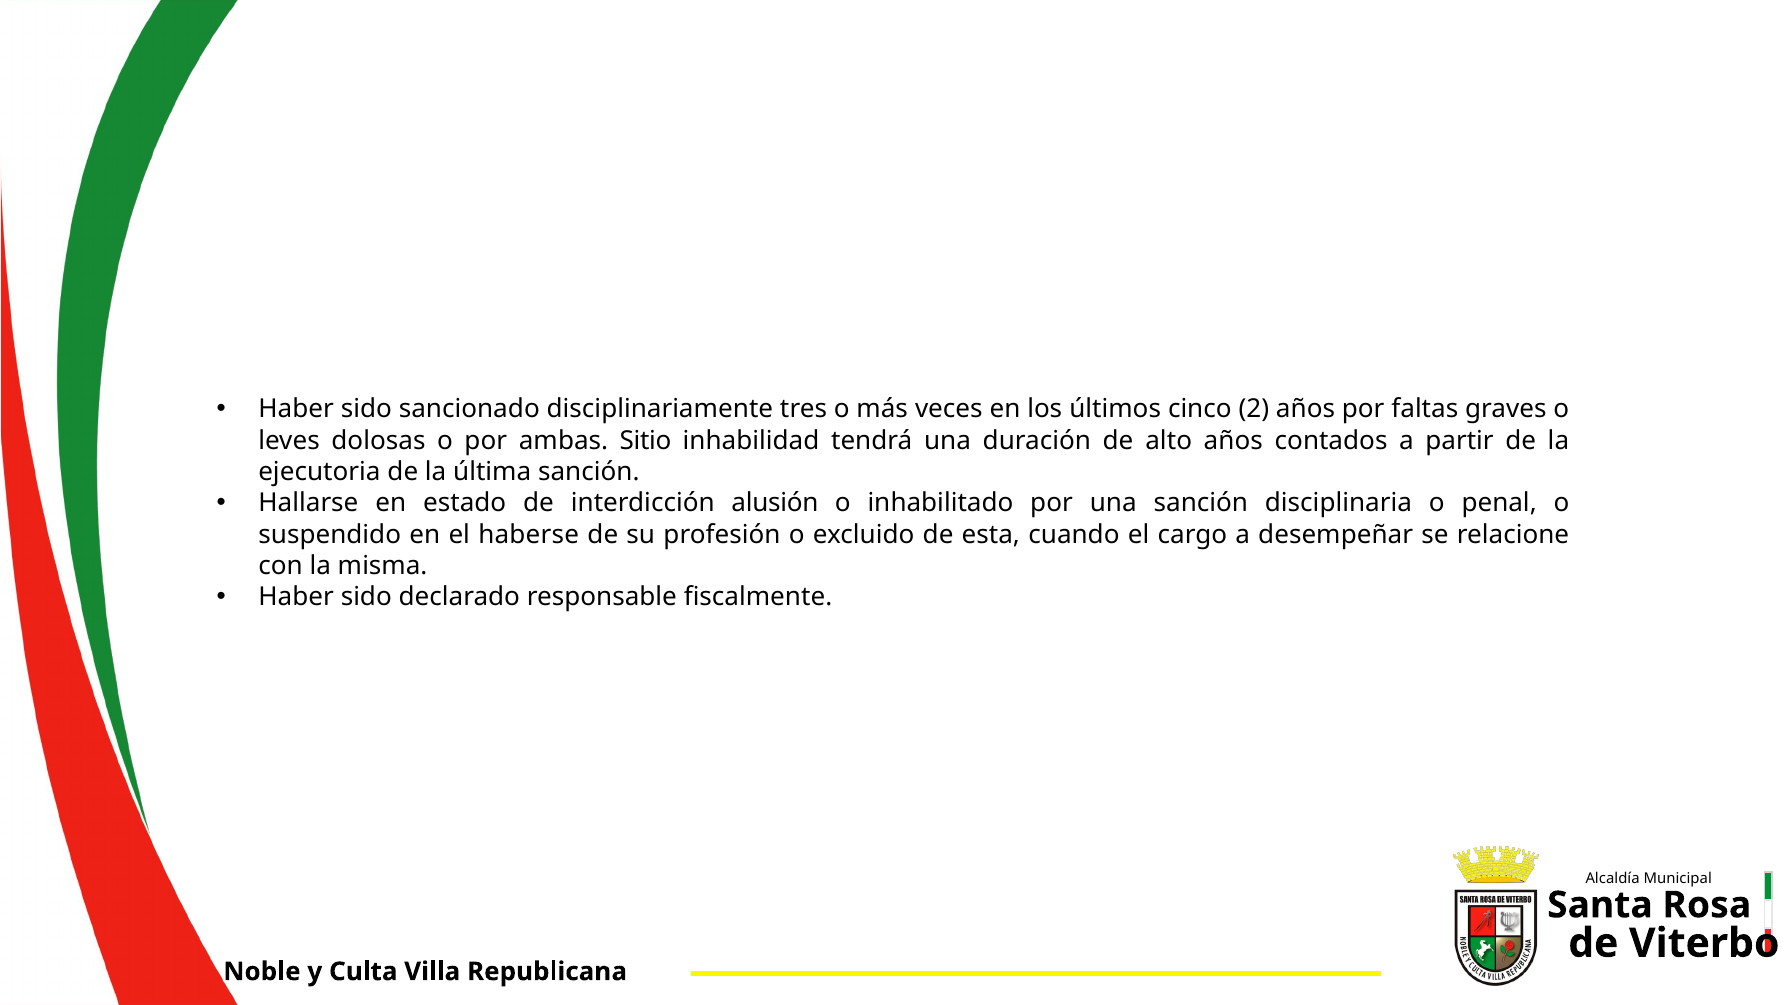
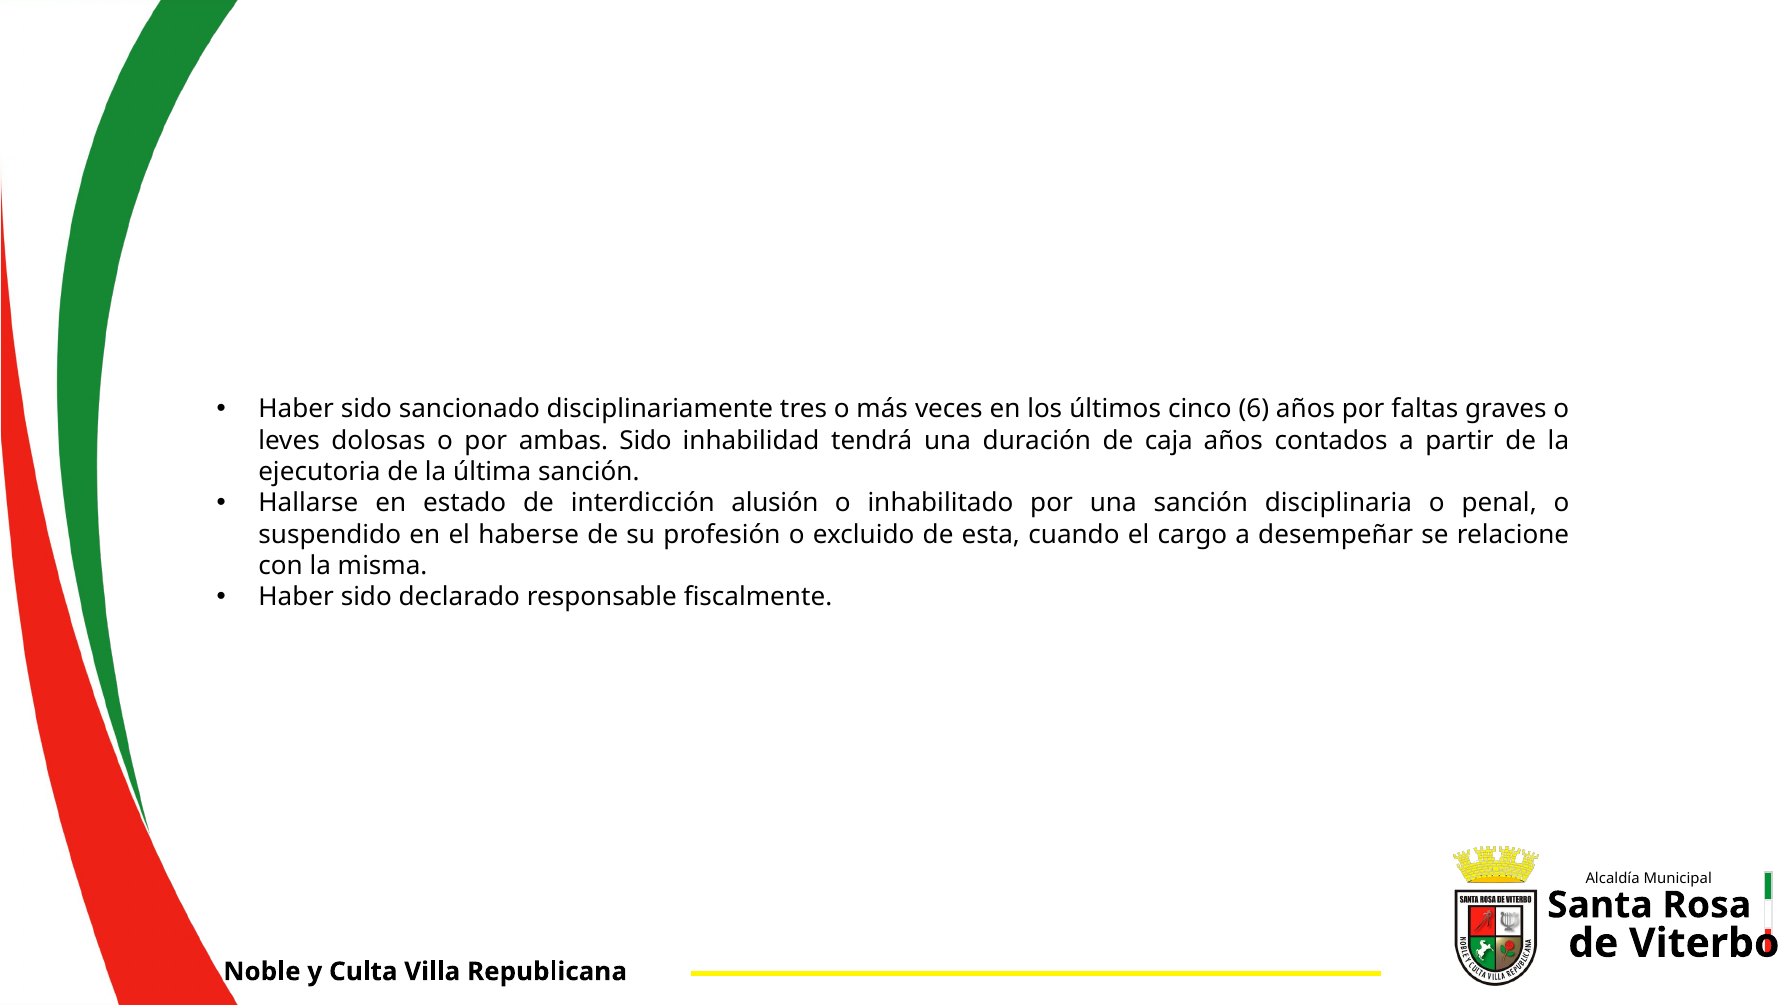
2: 2 -> 6
ambas Sitio: Sitio -> Sido
alto: alto -> caja
